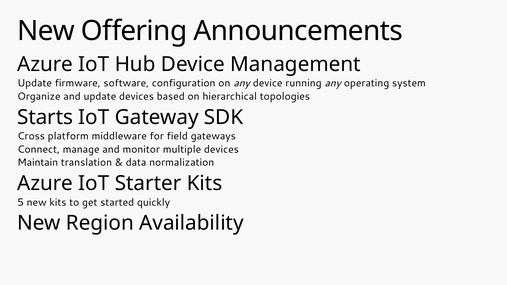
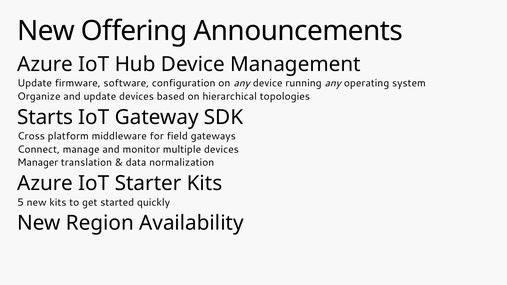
Maintain: Maintain -> Manager
